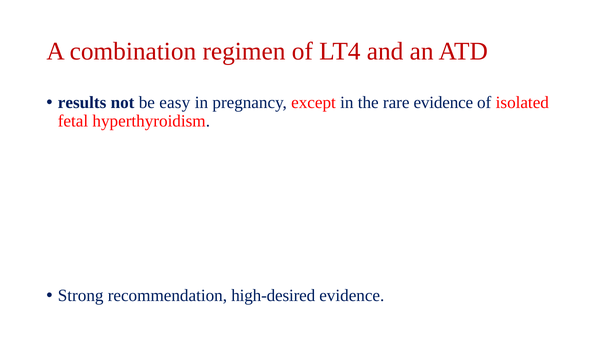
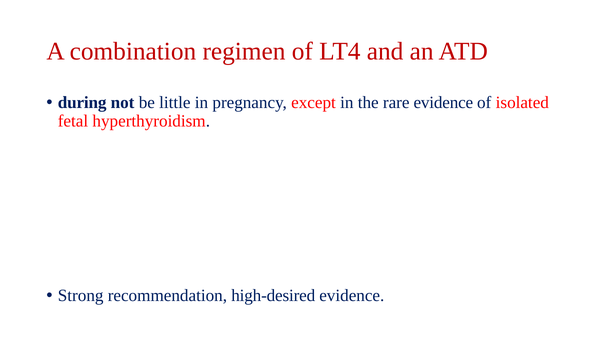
results: results -> during
easy: easy -> little
